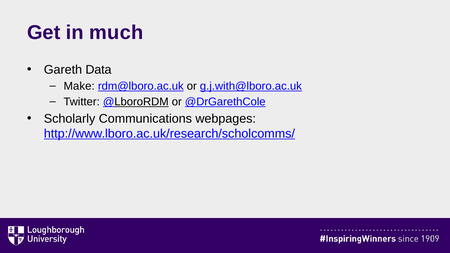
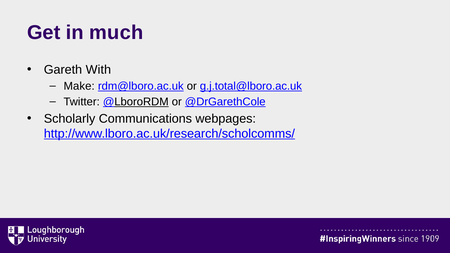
Data: Data -> With
g.j.with@lboro.ac.uk: g.j.with@lboro.ac.uk -> g.j.total@lboro.ac.uk
